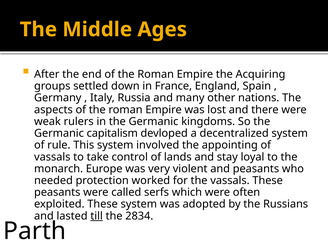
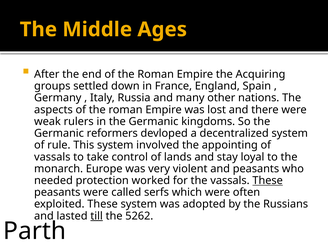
capitalism: capitalism -> reformers
These at (268, 181) underline: none -> present
2834: 2834 -> 5262
